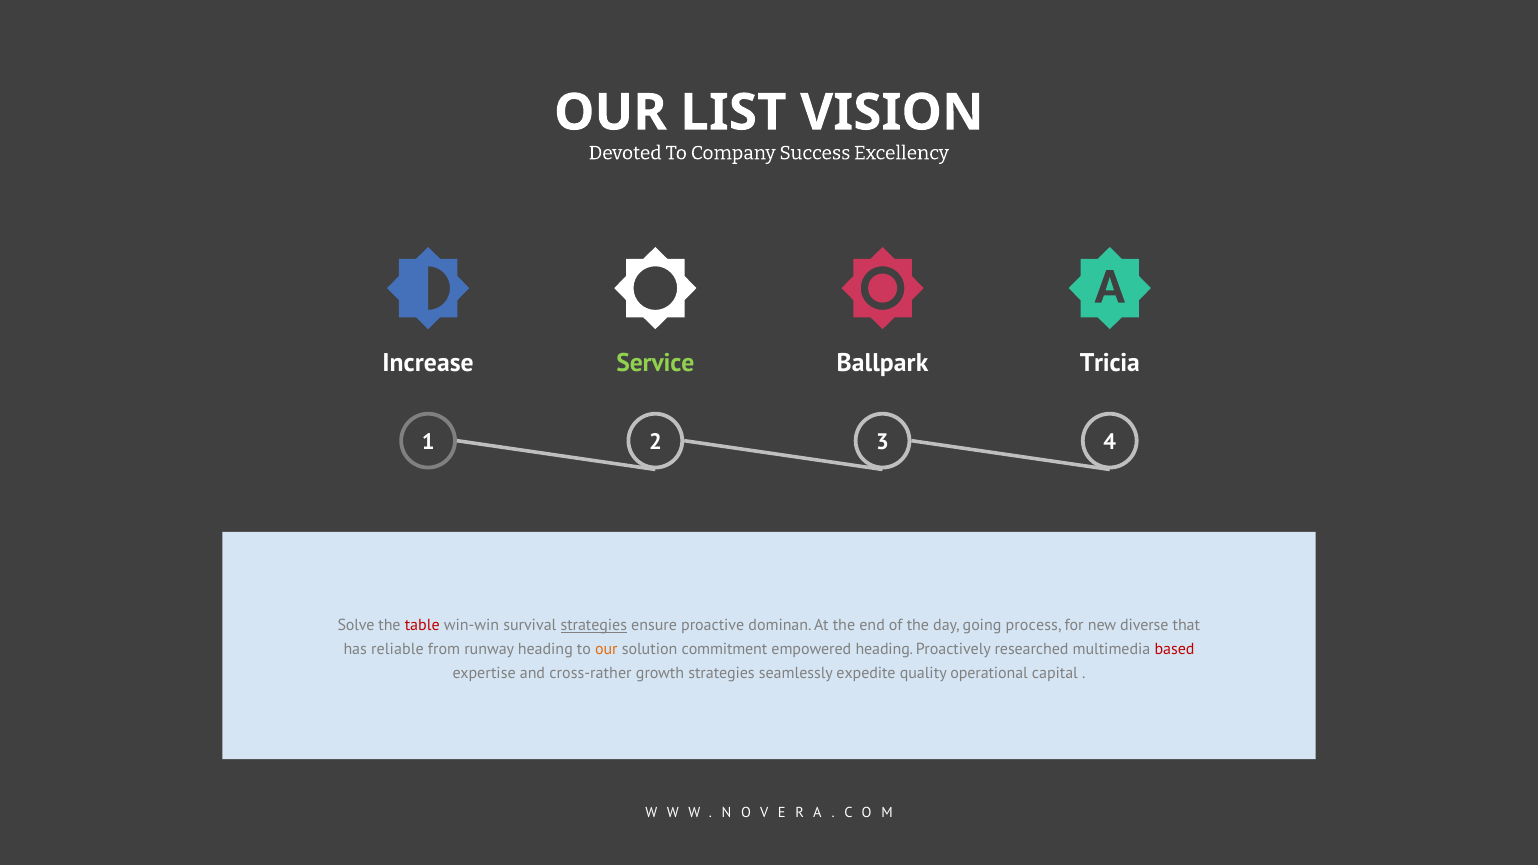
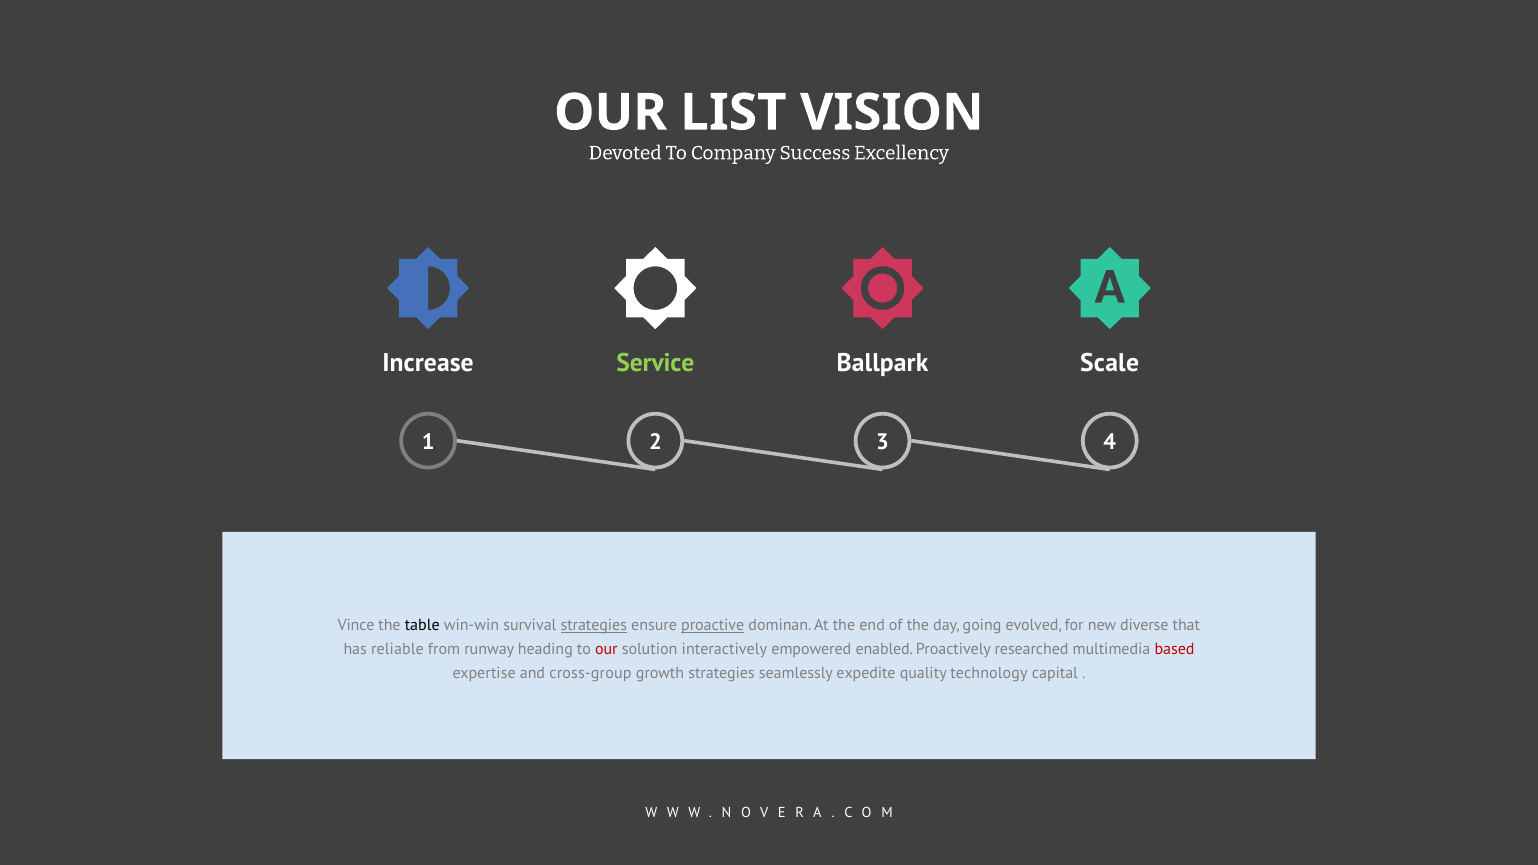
Tricia: Tricia -> Scale
Solve: Solve -> Vince
table colour: red -> black
proactive underline: none -> present
process: process -> evolved
our at (606, 650) colour: orange -> red
commitment: commitment -> interactively
empowered heading: heading -> enabled
cross-rather: cross-rather -> cross-group
operational: operational -> technology
